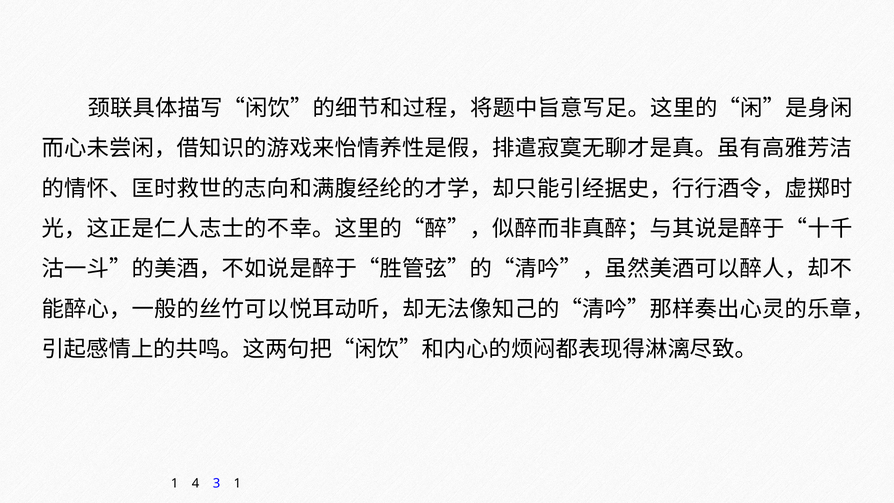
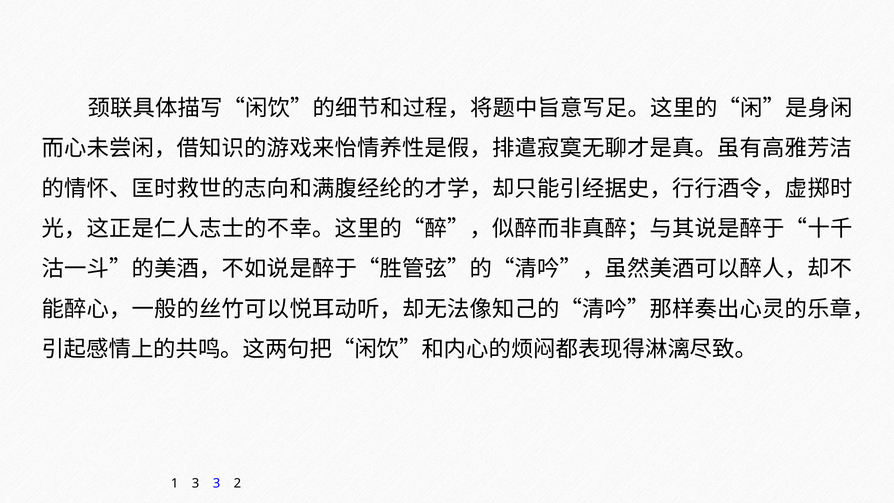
1 4: 4 -> 3
3 1: 1 -> 2
